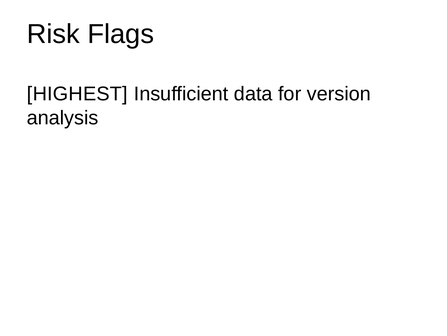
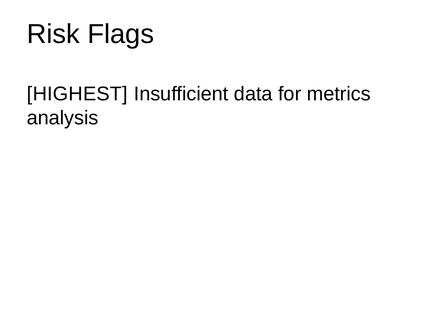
version: version -> metrics
